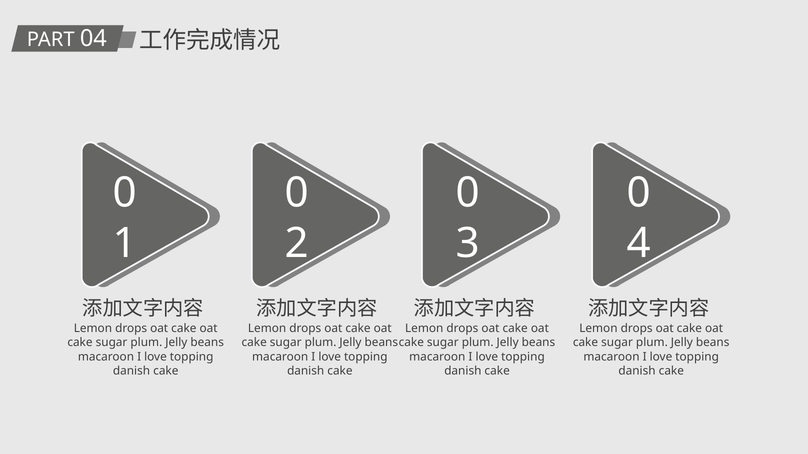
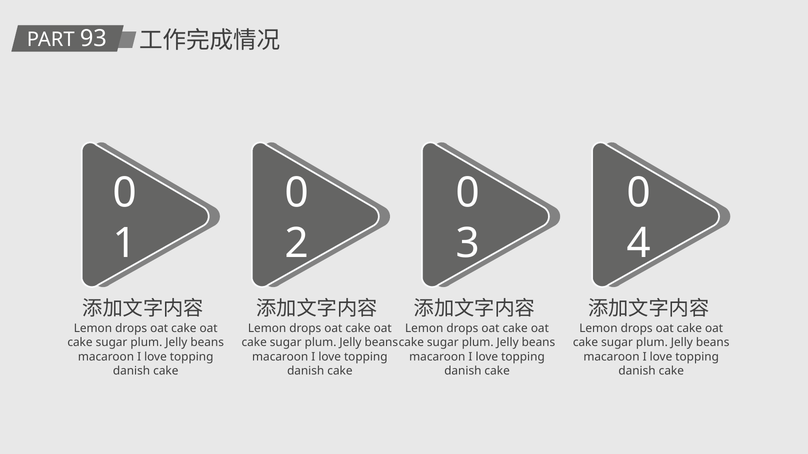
04: 04 -> 93
